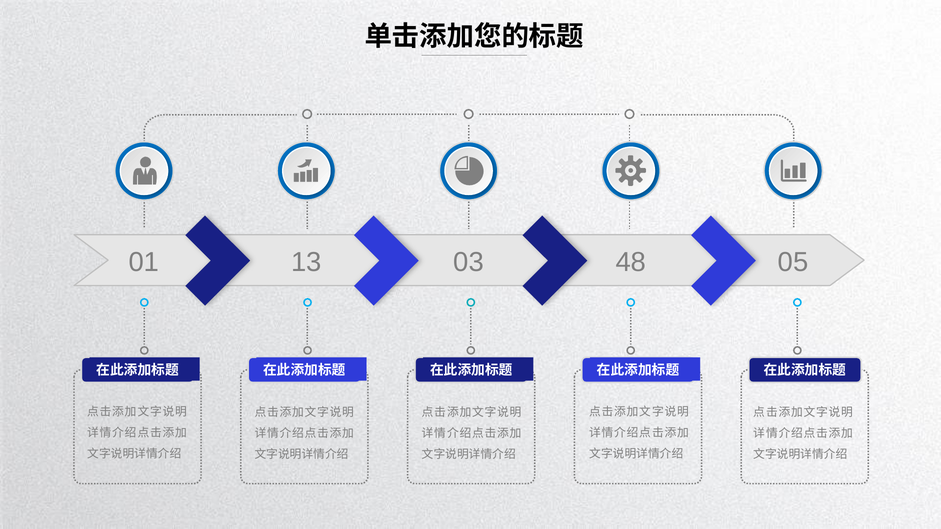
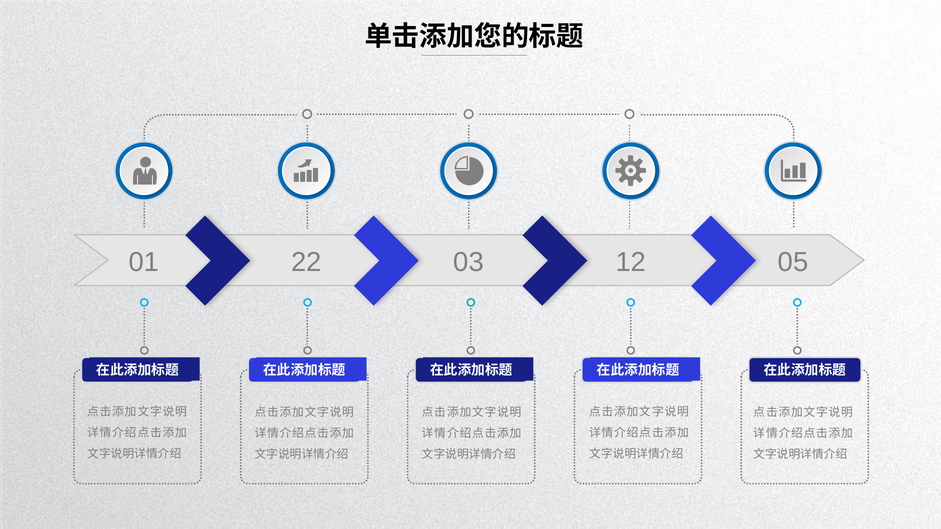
13: 13 -> 22
48: 48 -> 12
